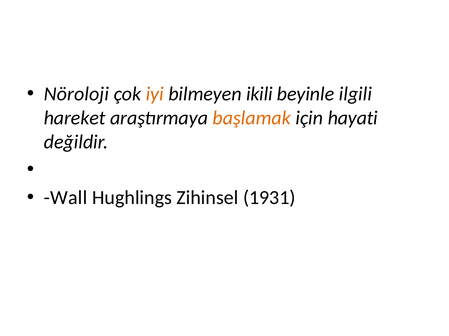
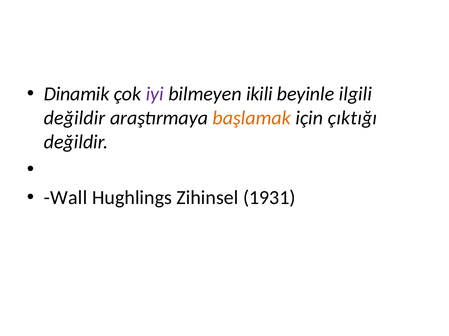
Nöroloji: Nöroloji -> Dinamik
iyi colour: orange -> purple
hareket at (75, 118): hareket -> değildir
hayati: hayati -> çıktığı
